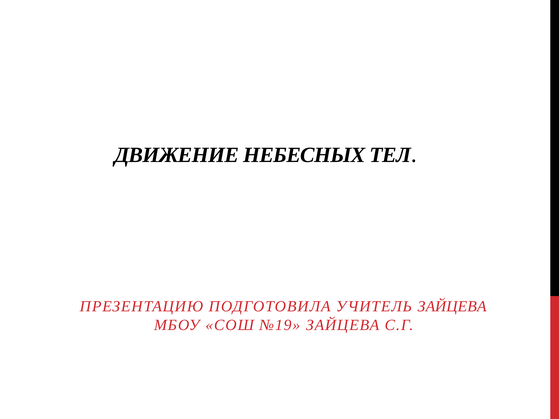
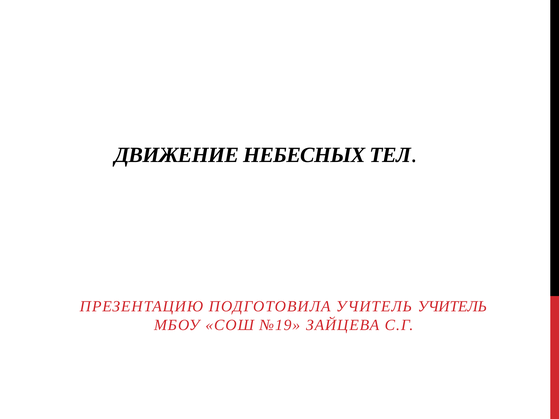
УЧИТЕЛЬ ЗАЙЦЕВА: ЗАЙЦЕВА -> УЧИТЕЛЬ
